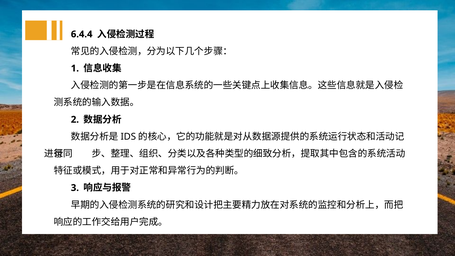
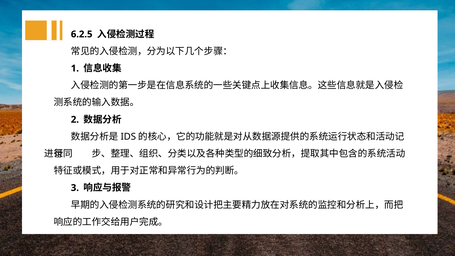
6.4.4: 6.4.4 -> 6.2.5
